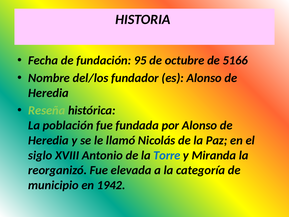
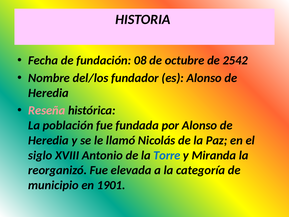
95: 95 -> 08
5166: 5166 -> 2542
Reseña colour: light green -> pink
1942: 1942 -> 1901
